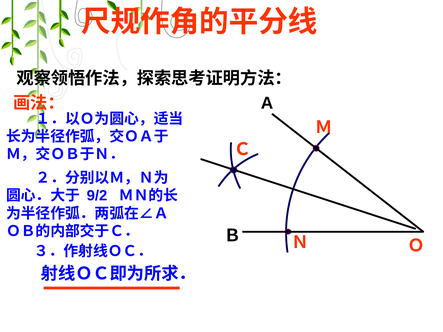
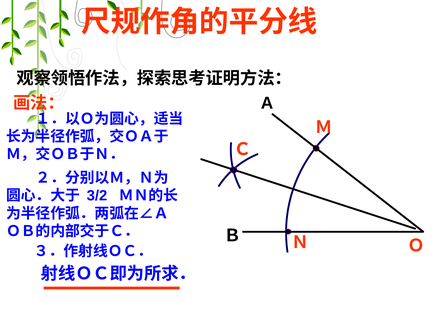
9/2: 9/2 -> 3/2
